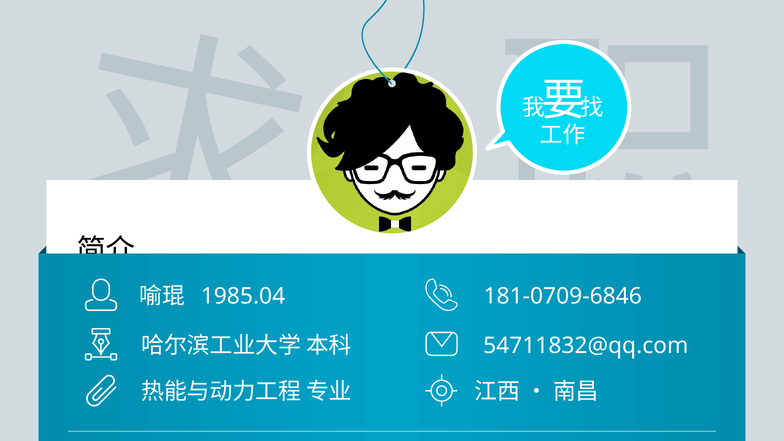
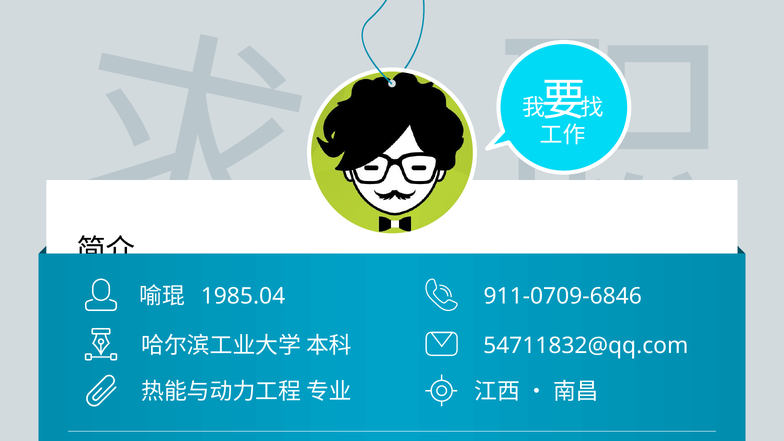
181-0709-6846: 181-0709-6846 -> 911-0709-6846
